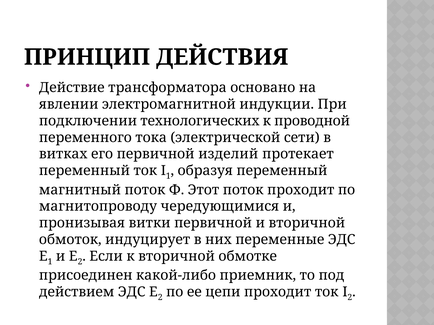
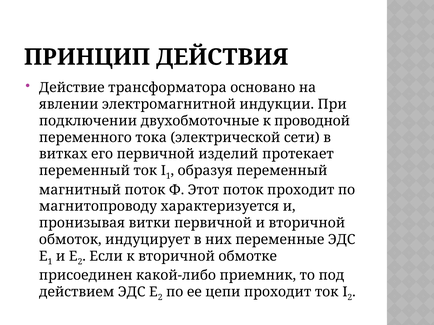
технологических: технологических -> двухобмоточные
чередующимися: чередующимися -> характеризуется
